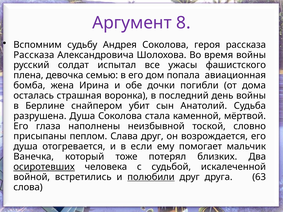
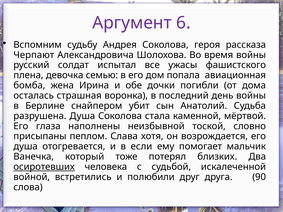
8: 8 -> 6
Рассказа at (34, 55): Рассказа -> Черпают
Слава друг: друг -> хотя
полюбили underline: present -> none
63: 63 -> 90
